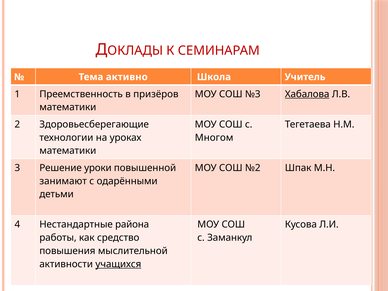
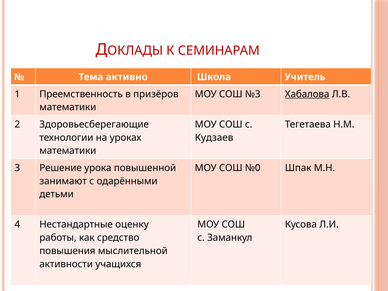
Многом: Многом -> Кудзаев
уроки: уроки -> урока
№2: №2 -> №0
района: района -> оценку
учащихся underline: present -> none
